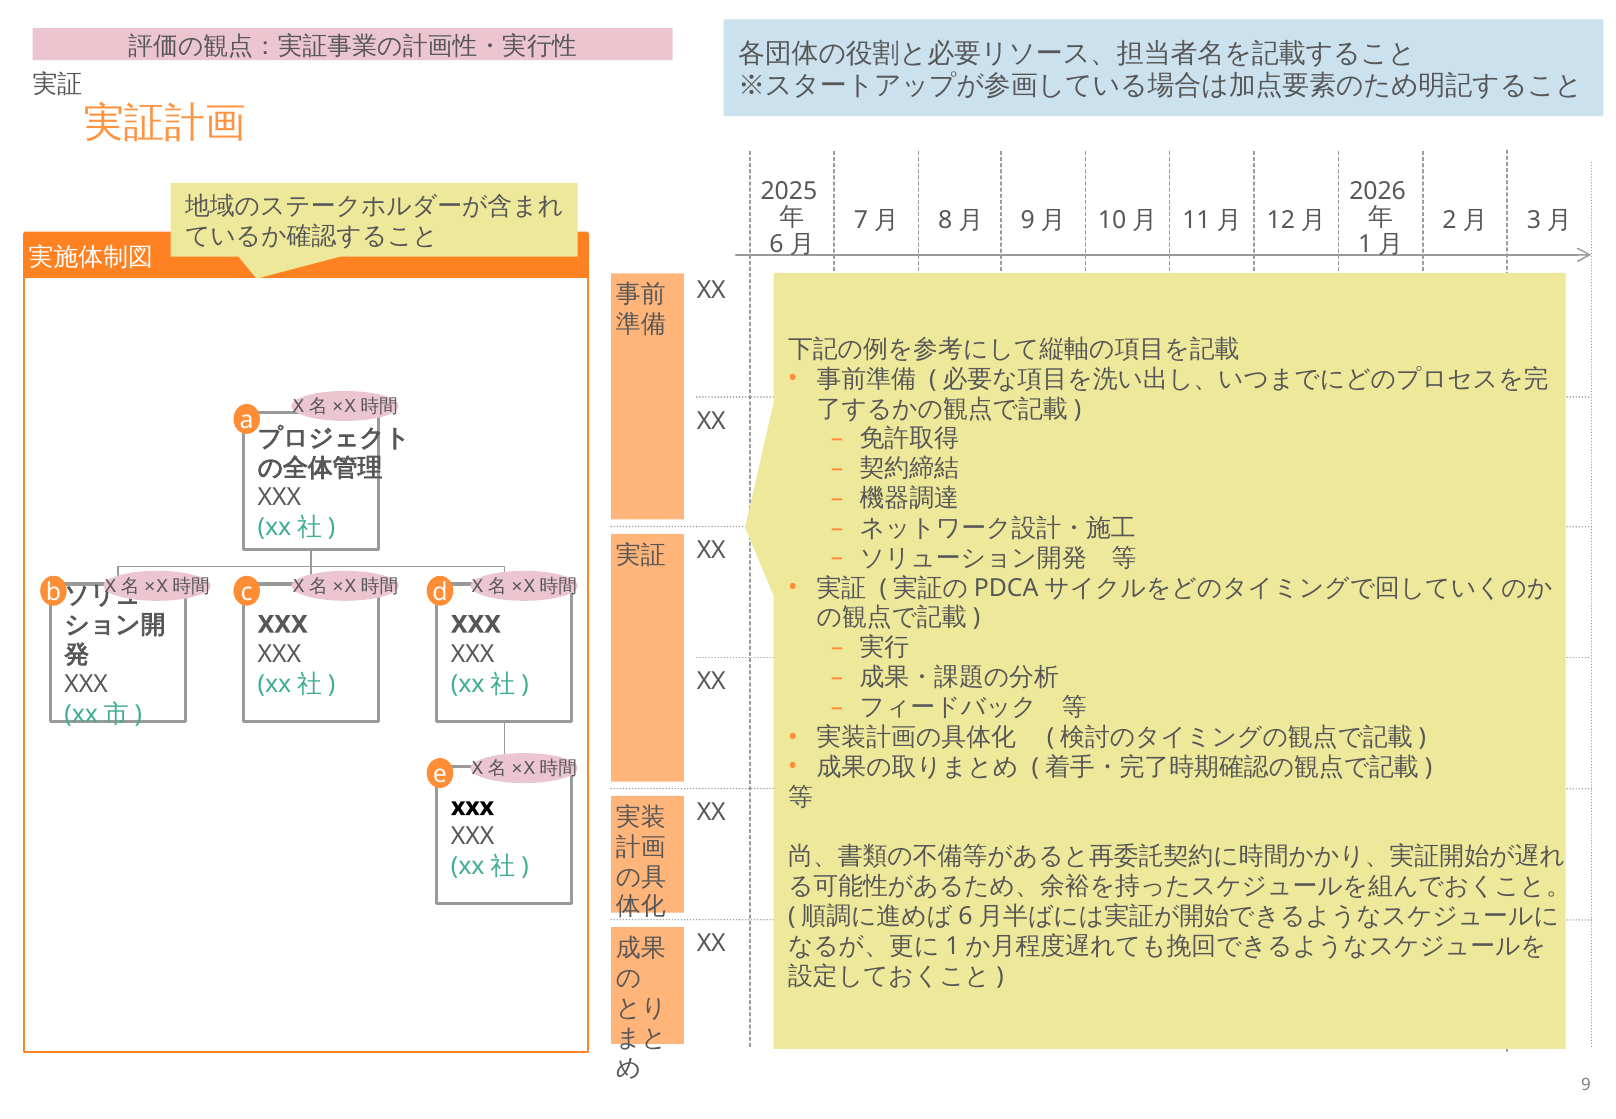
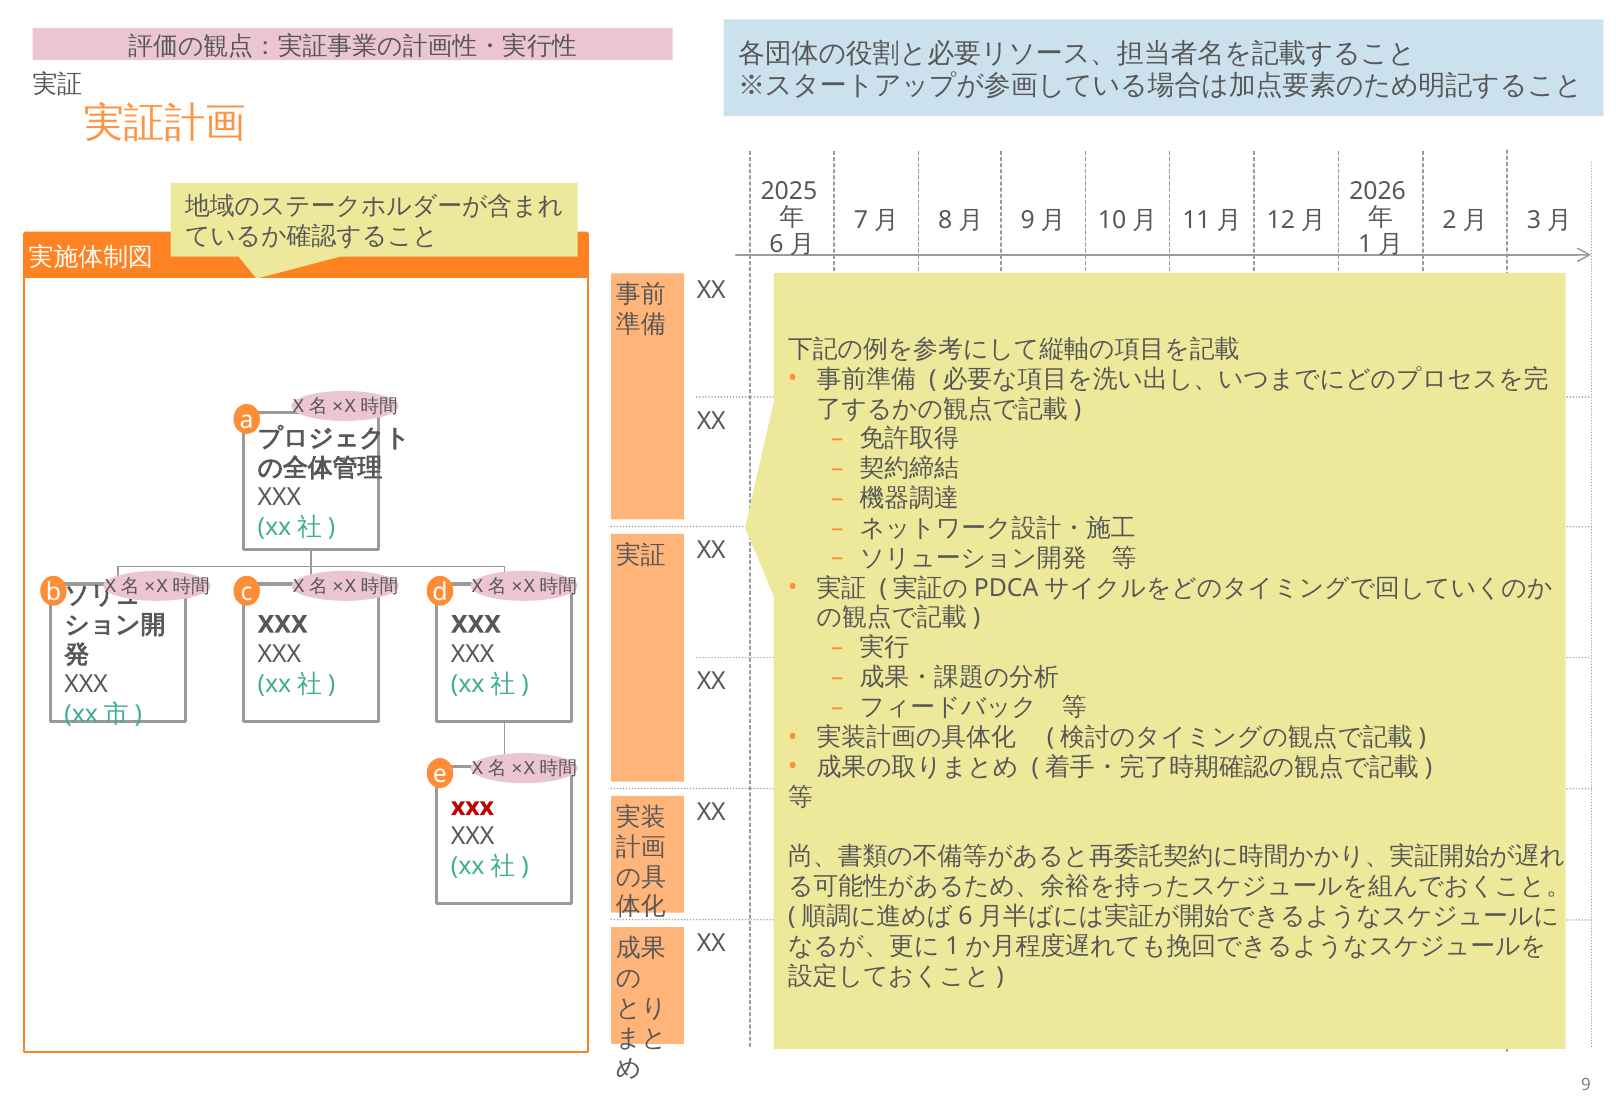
xxx at (472, 807) colour: black -> red
